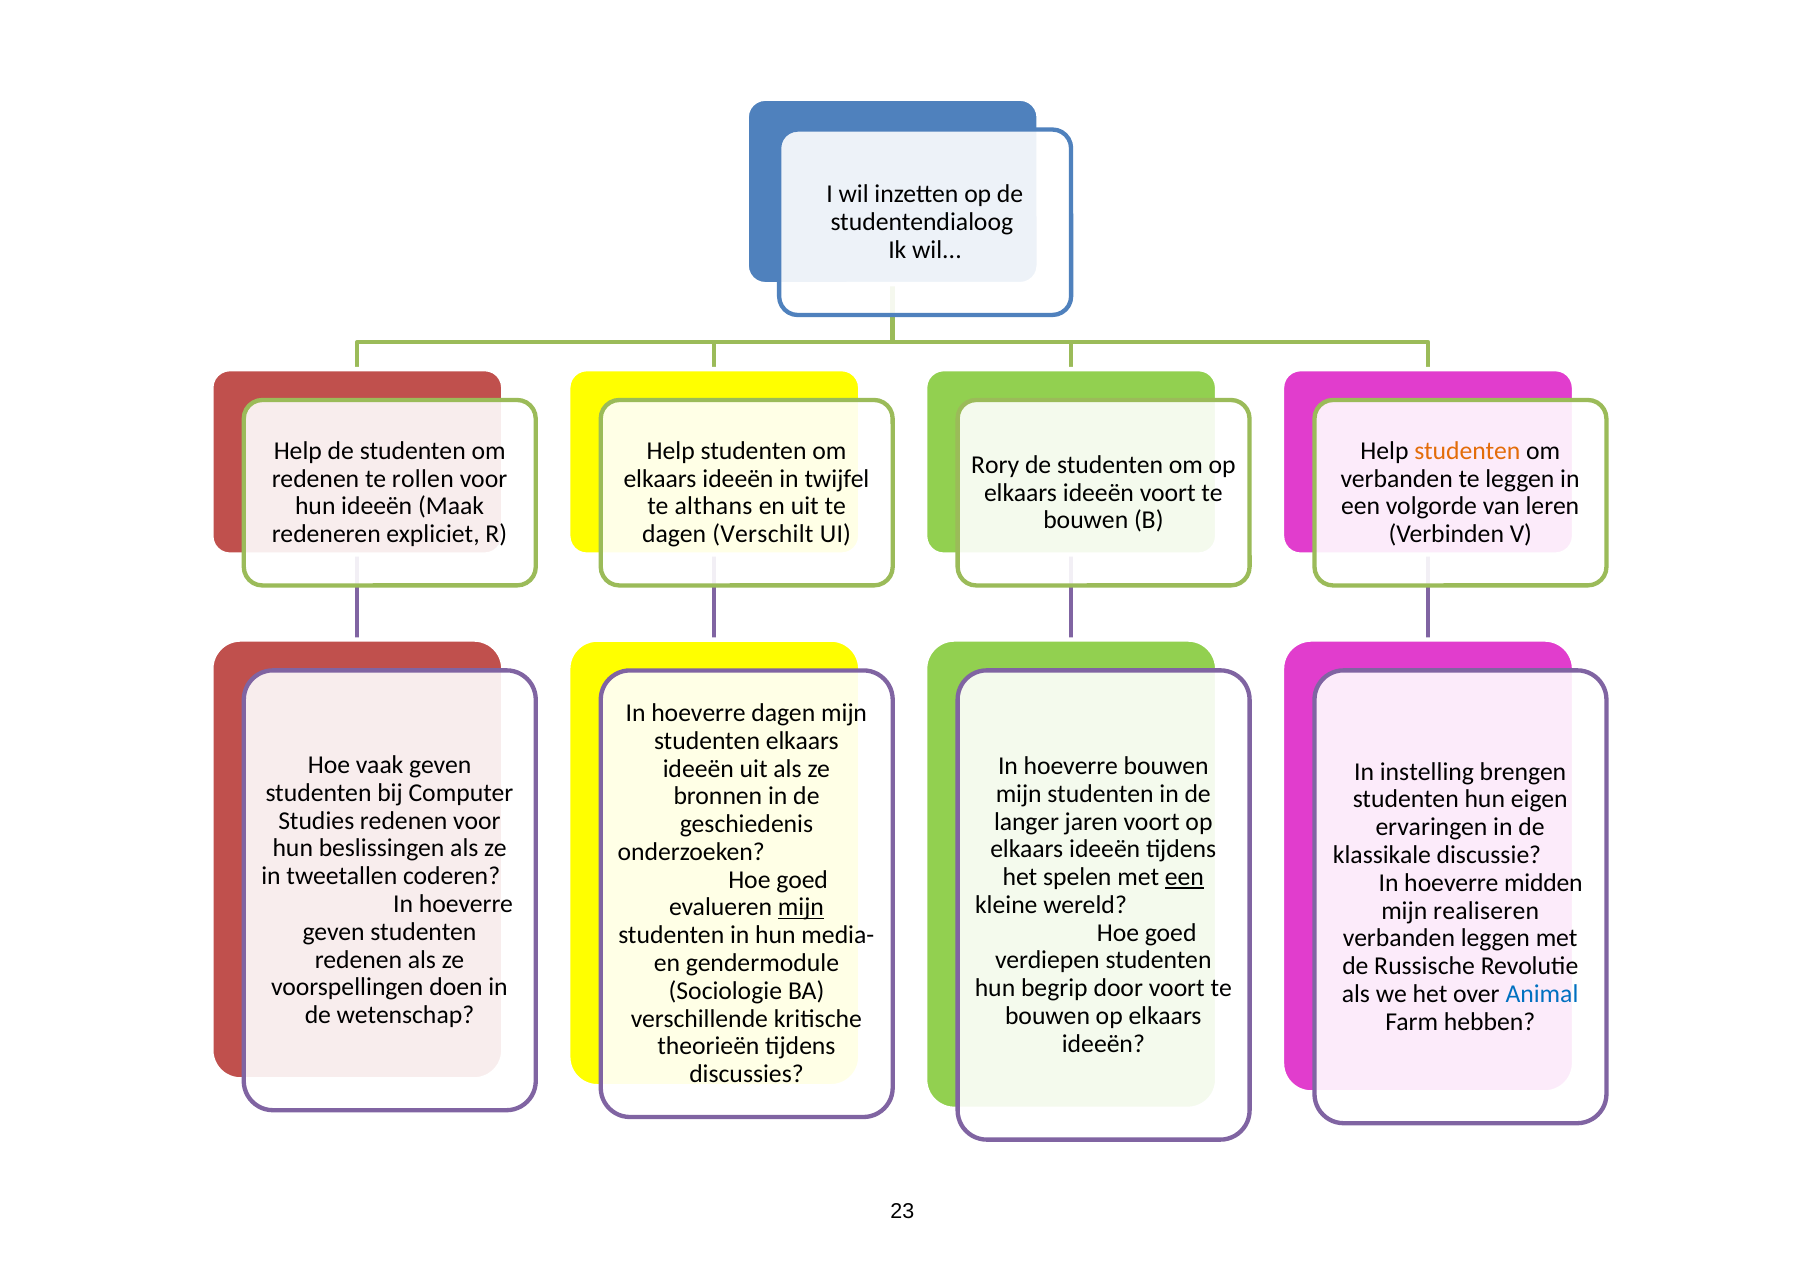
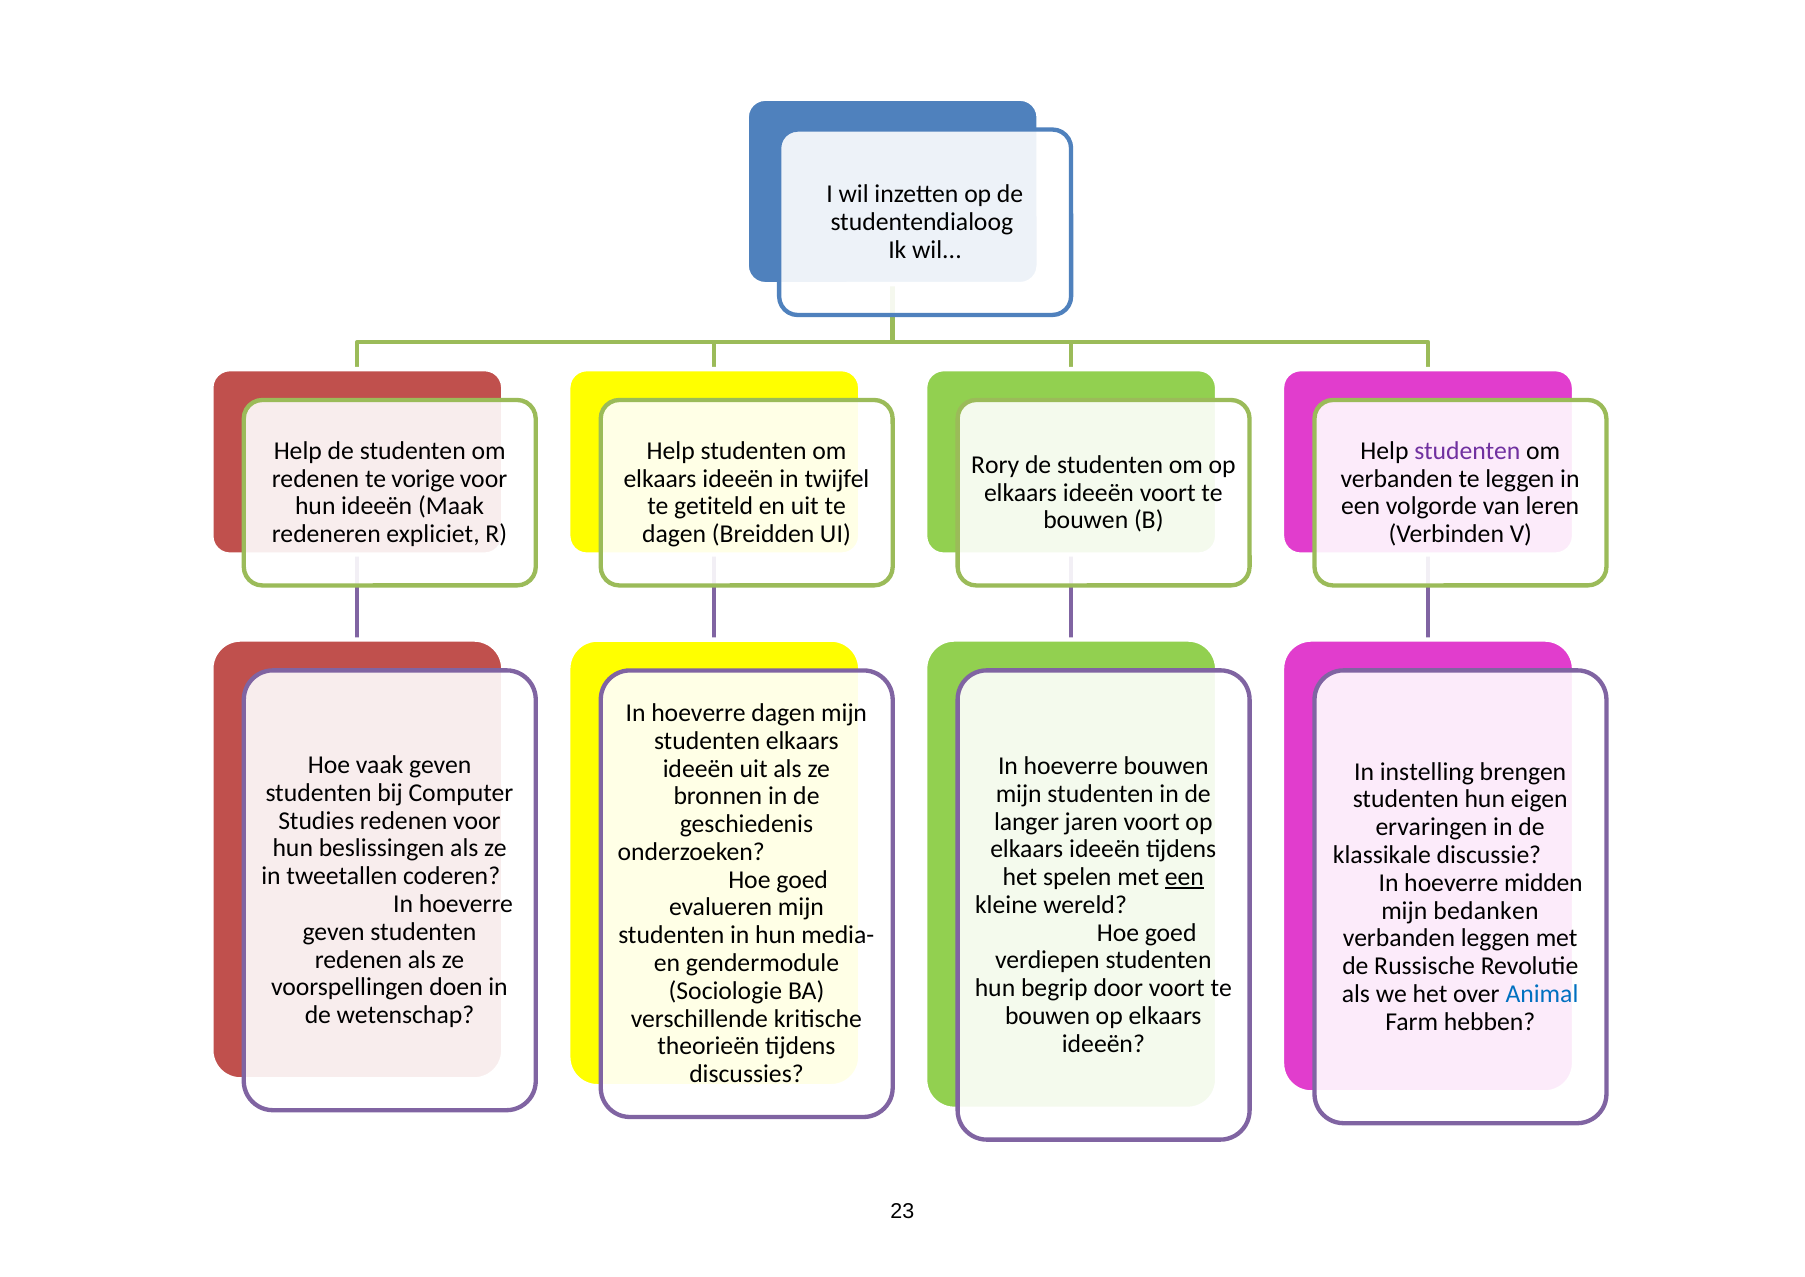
studenten at (1467, 451) colour: orange -> purple
rollen: rollen -> vorige
althans: althans -> getiteld
Verschilt: Verschilt -> Breidden
mijn at (801, 907) underline: present -> none
realiseren: realiseren -> bedanken
